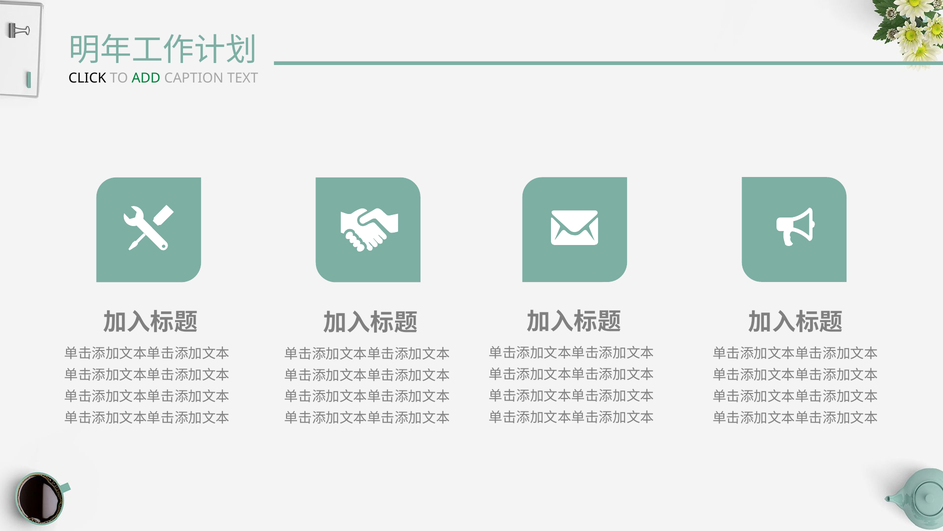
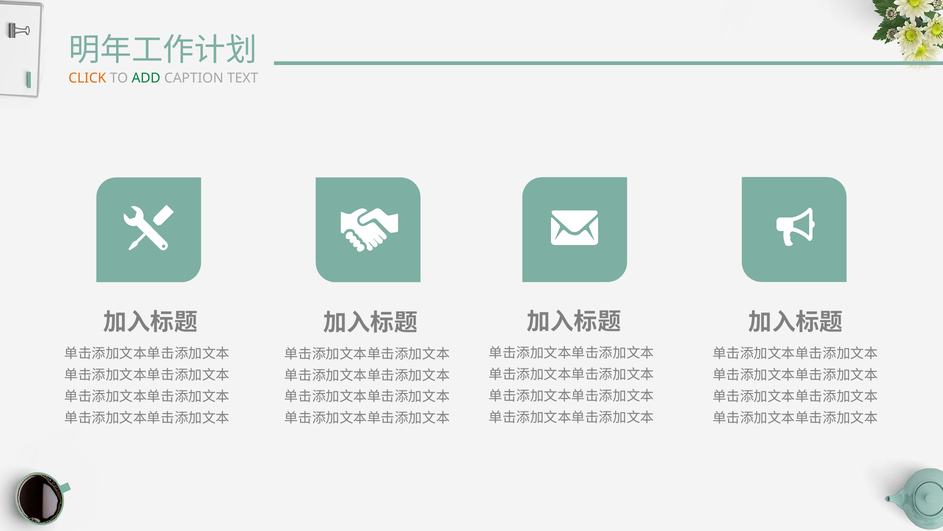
CLICK colour: black -> orange
